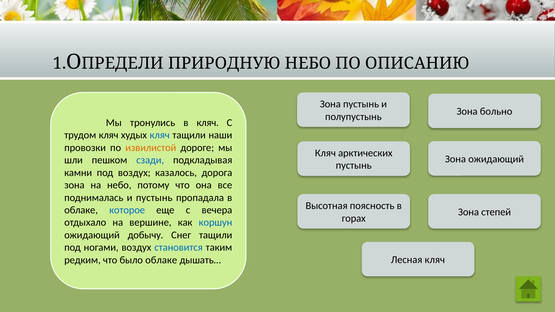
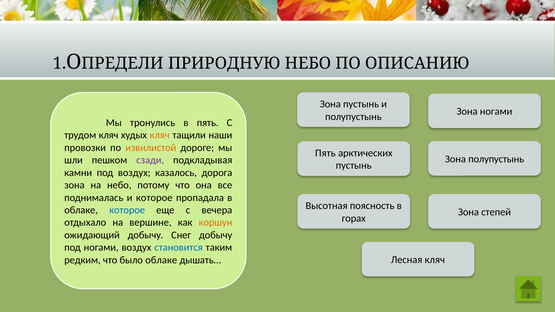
Зона больно: больно -> ногами
в кляч: кляч -> пять
кляч at (160, 135) colour: blue -> orange
Кляч at (325, 153): Кляч -> Пять
Зона ожидающий: ожидающий -> полупустынь
сзади colour: blue -> purple
и пустынь: пустынь -> которое
коршун colour: blue -> orange
Снег тащили: тащили -> добычу
